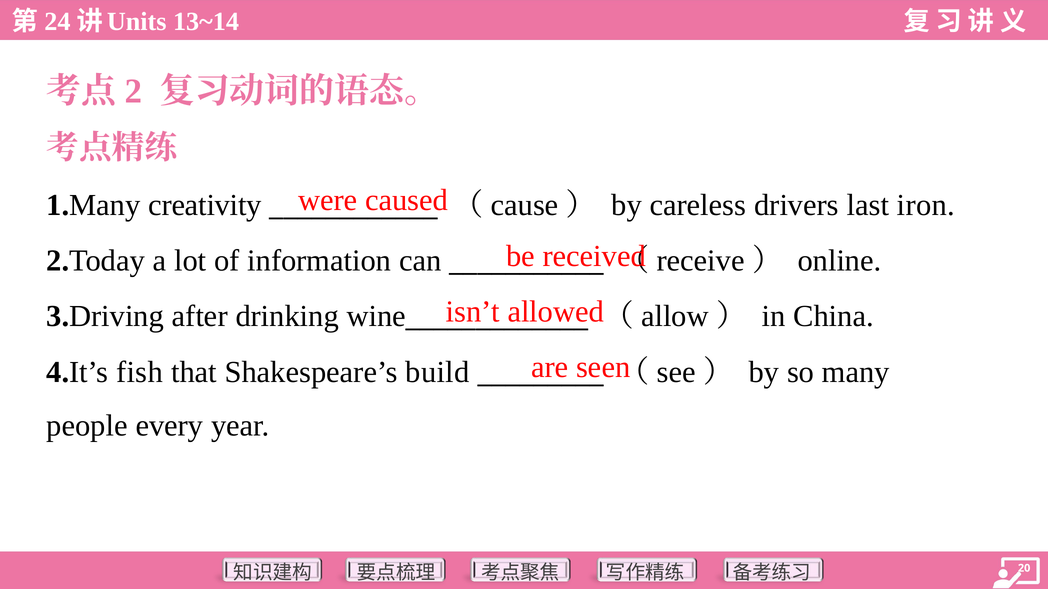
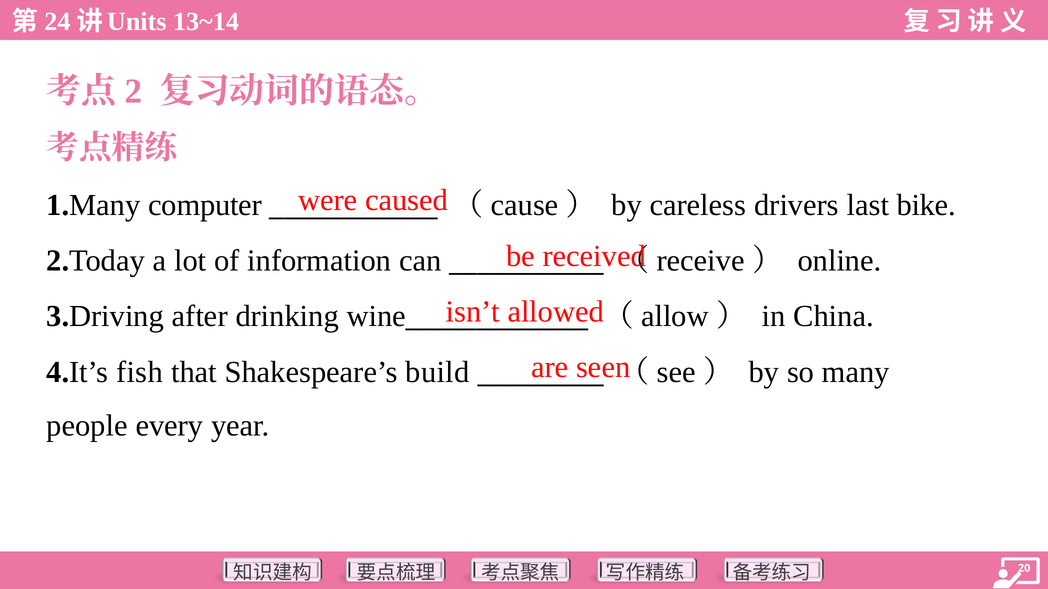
creativity: creativity -> computer
iron: iron -> bike
